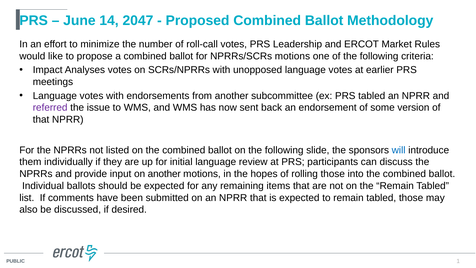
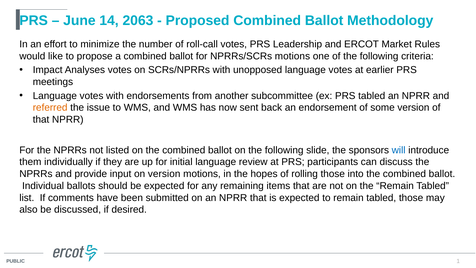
2047: 2047 -> 2063
referred colour: purple -> orange
on another: another -> version
